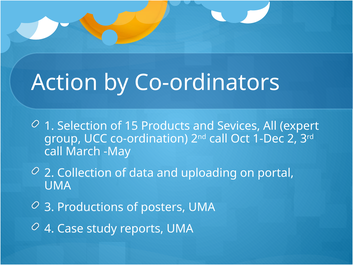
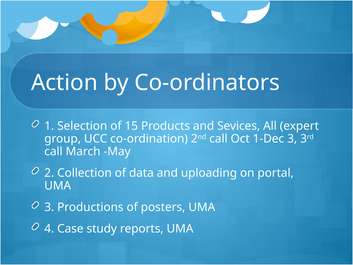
1-Dec 2: 2 -> 3
